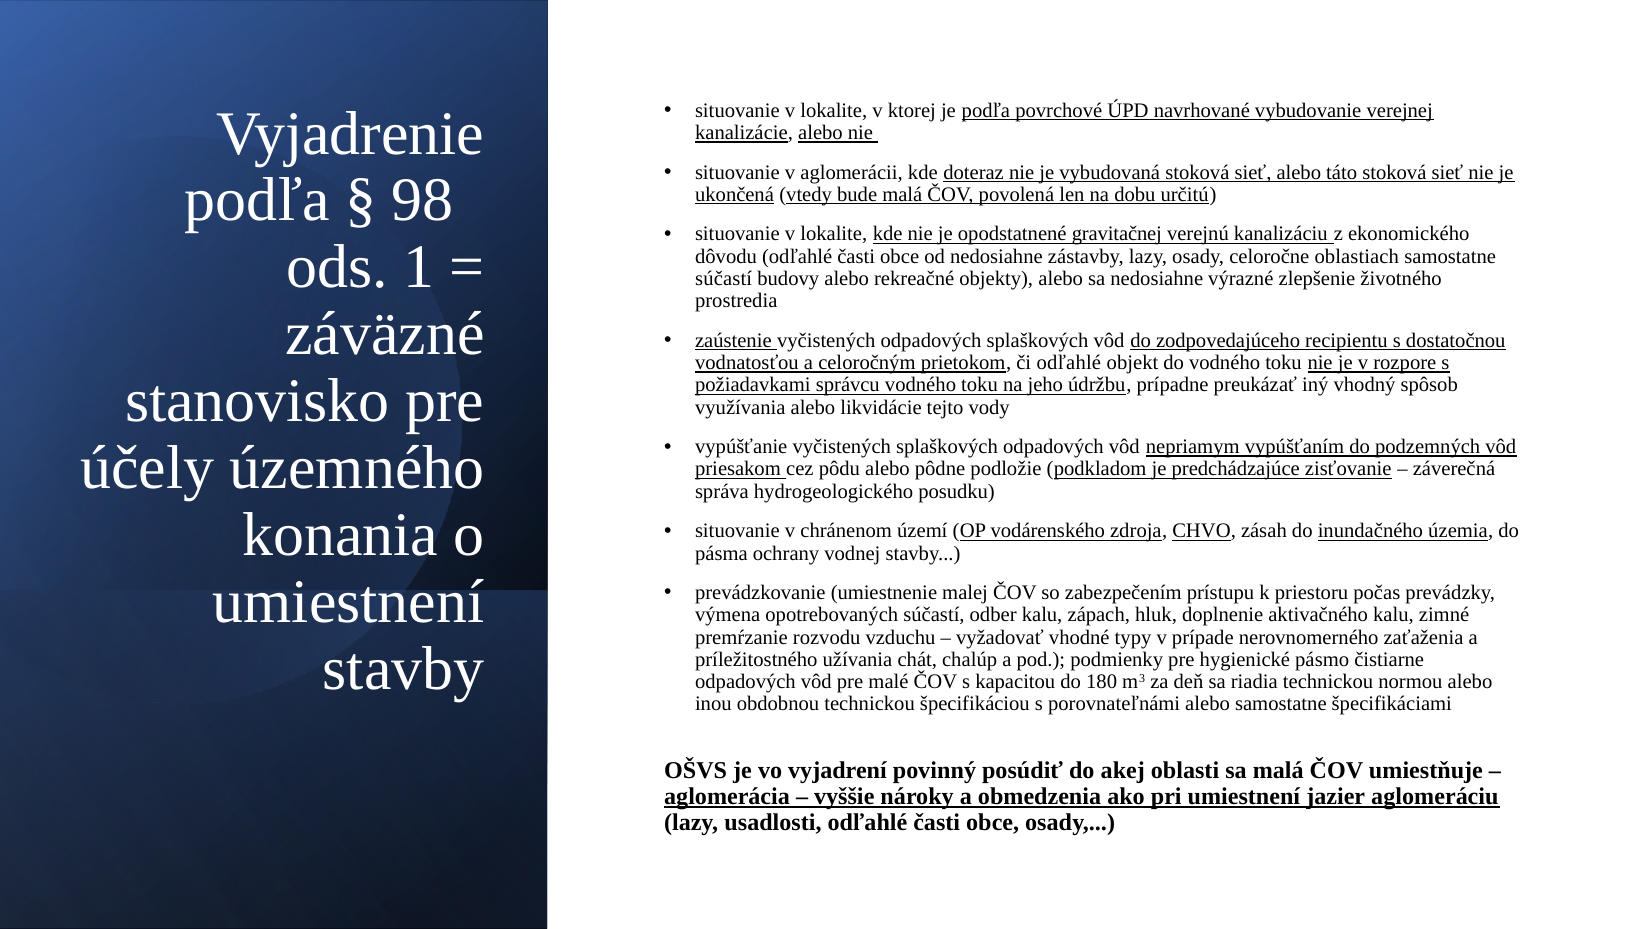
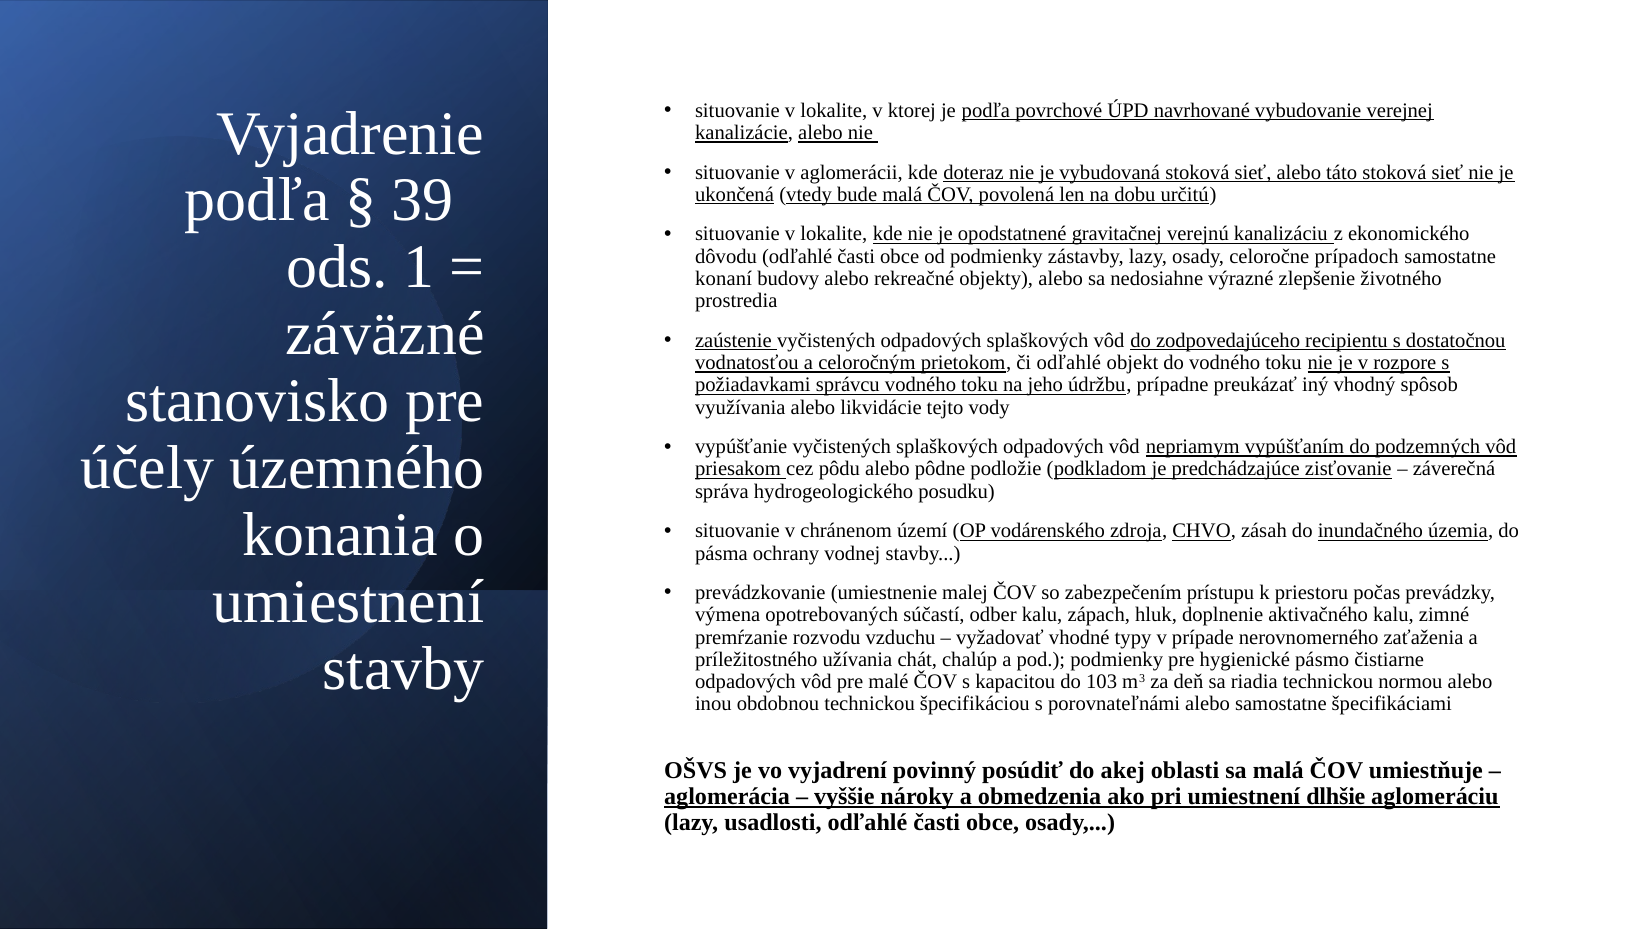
98: 98 -> 39
od nedosiahne: nedosiahne -> podmienky
oblastiach: oblastiach -> prípadoch
súčastí at (724, 279): súčastí -> konaní
180: 180 -> 103
jazier: jazier -> dlhšie
